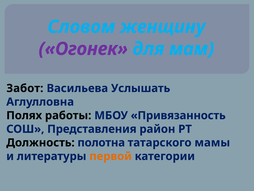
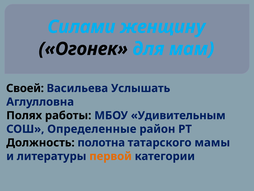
Словом: Словом -> Силами
Огонек colour: purple -> black
Забот: Забот -> Своей
Привязанность: Привязанность -> Удивительным
Представления: Представления -> Определенные
